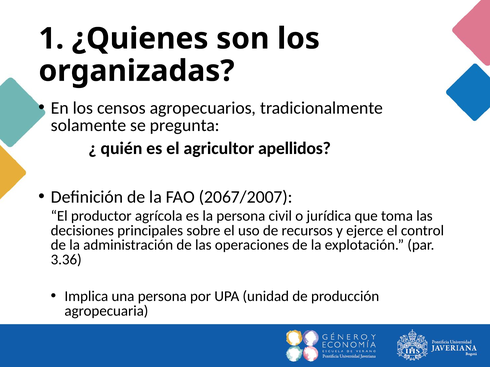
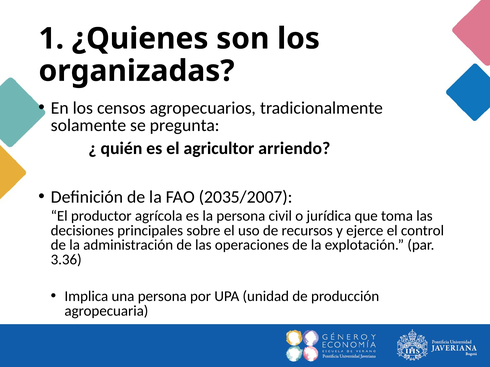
apellidos: apellidos -> arriendo
2067/2007: 2067/2007 -> 2035/2007
